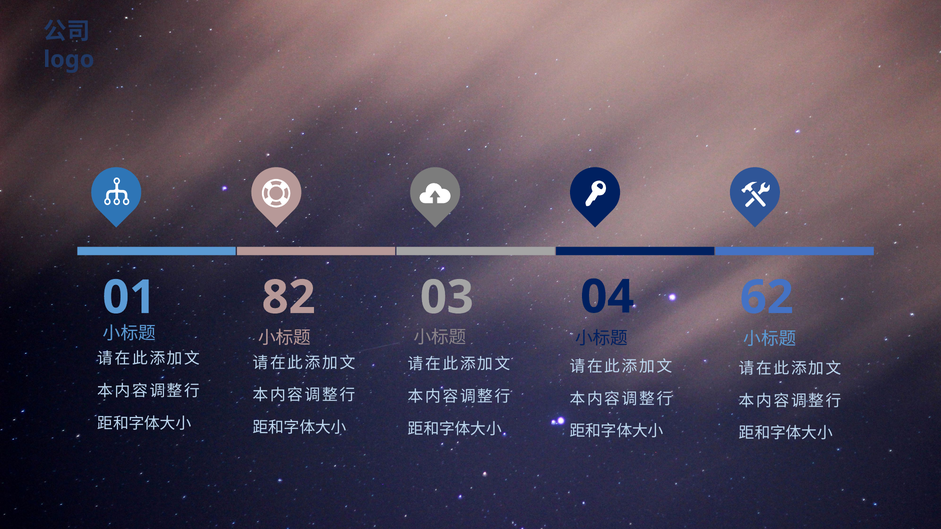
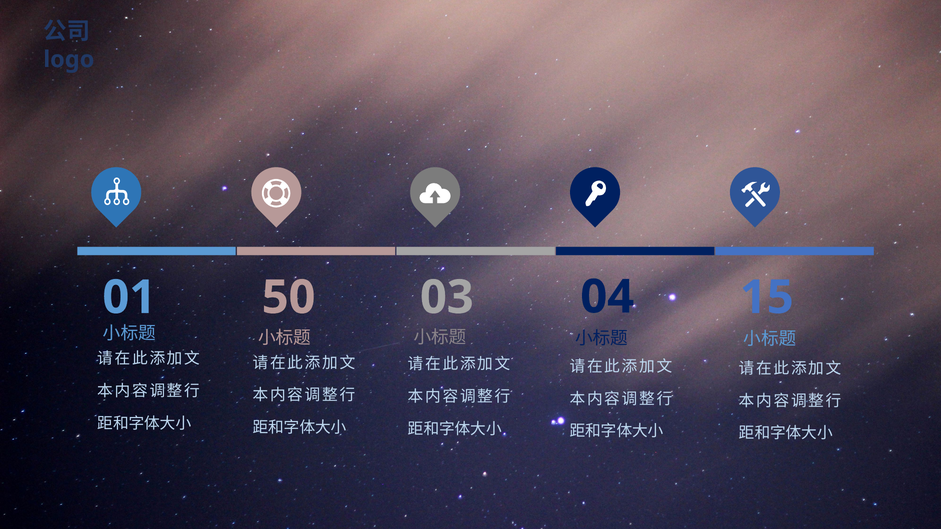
82: 82 -> 50
62: 62 -> 15
